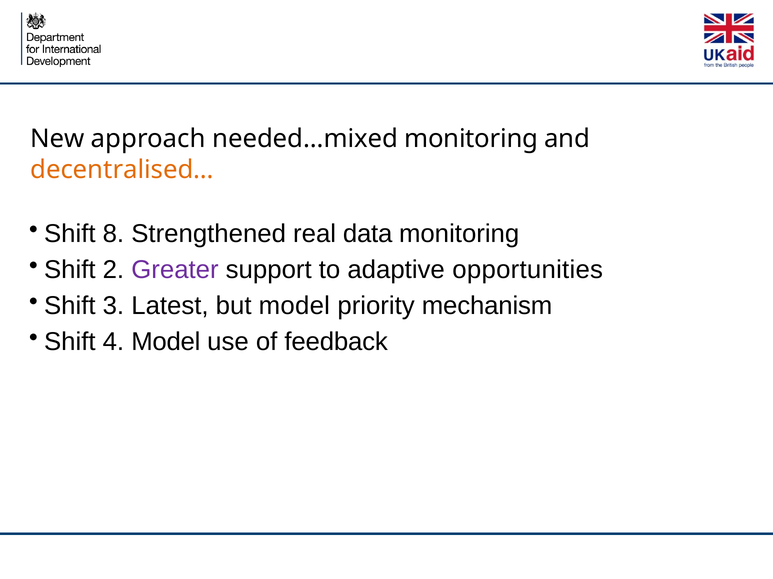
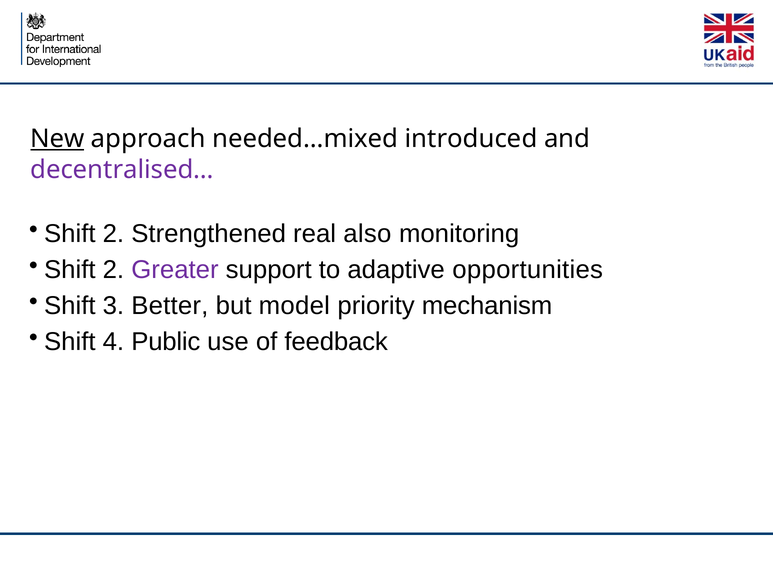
New underline: none -> present
needed…mixed monitoring: monitoring -> introduced
decentralised… colour: orange -> purple
8 at (113, 234): 8 -> 2
data: data -> also
Latest: Latest -> Better
4 Model: Model -> Public
